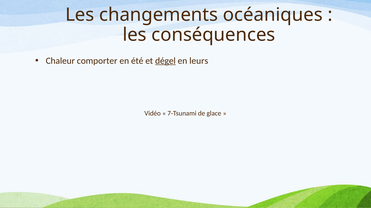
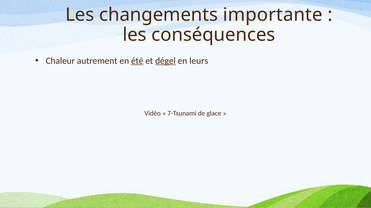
océaniques: océaniques -> importante
comporter: comporter -> autrement
été underline: none -> present
